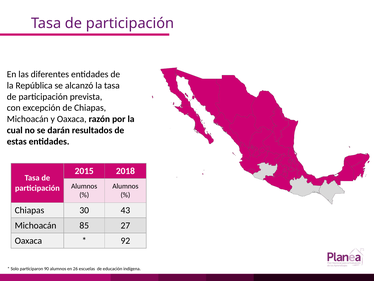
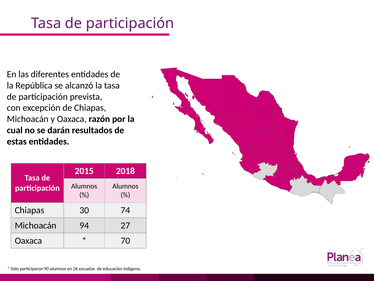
43: 43 -> 74
85: 85 -> 94
92: 92 -> 70
